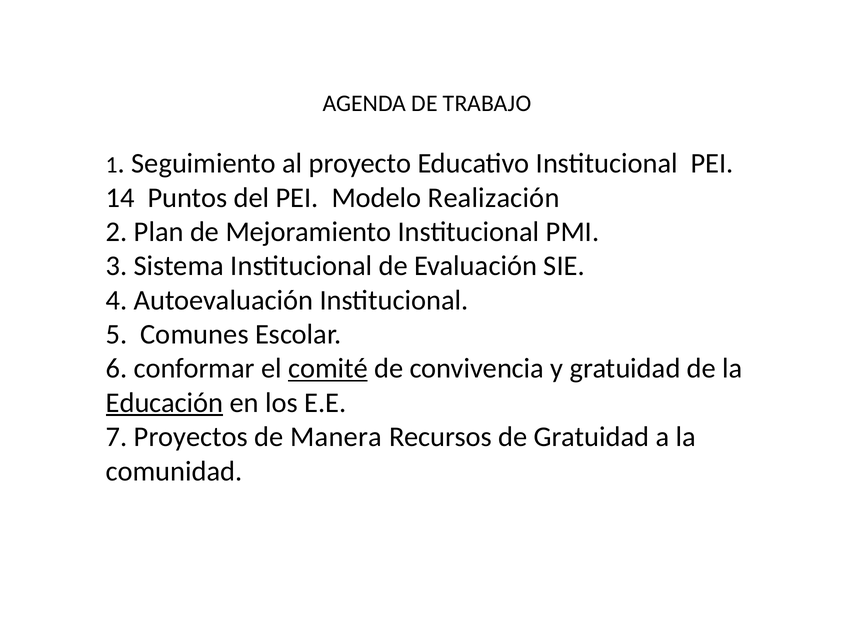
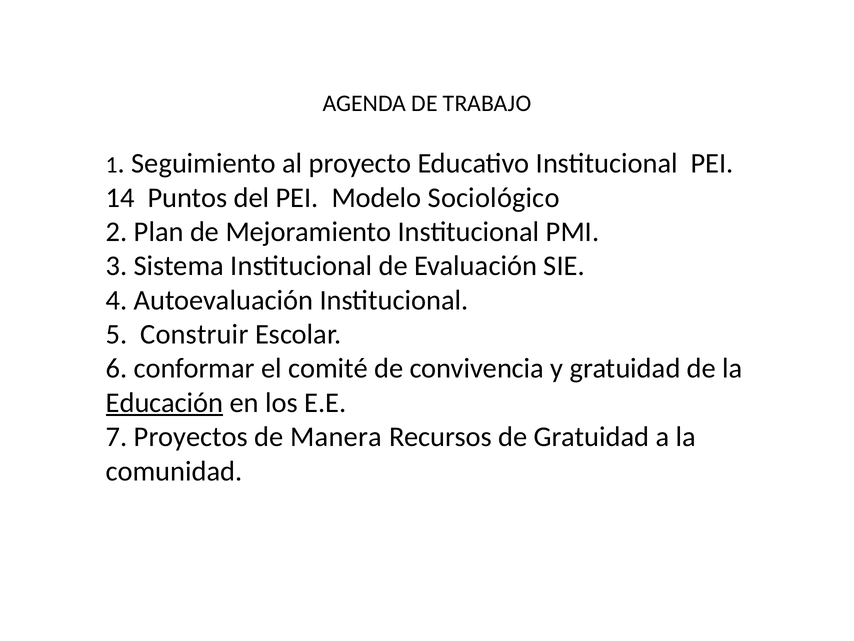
Realización: Realización -> Sociológico
Comunes: Comunes -> Construir
comité underline: present -> none
